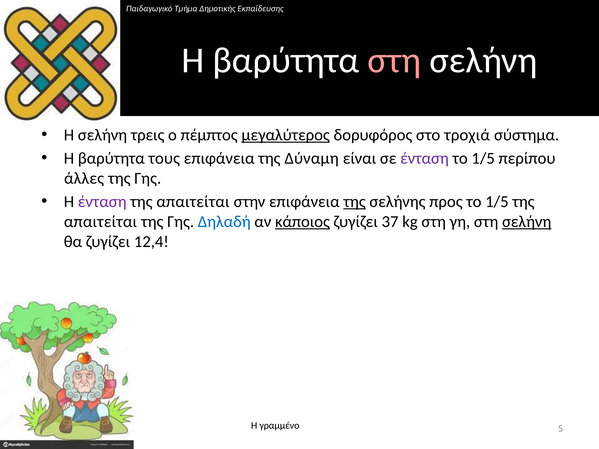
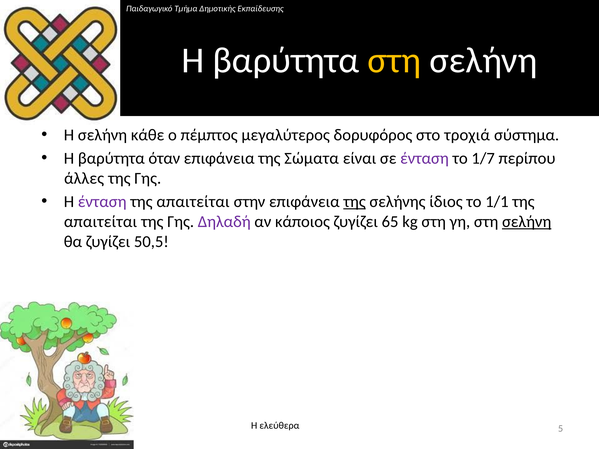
στη at (394, 61) colour: pink -> yellow
τρεις: τρεις -> κάθε
μεγαλύτερος underline: present -> none
τους: τους -> όταν
Δύναμη: Δύναμη -> Σώματα
1/5 at (483, 158): 1/5 -> 1/7
προς: προς -> ίδιος
1/5 at (497, 202): 1/5 -> 1/1
Δηλαδή colour: blue -> purple
κάποιος underline: present -> none
37: 37 -> 65
12,4: 12,4 -> 50,5
γραμμένο: γραμμένο -> ελεύθερα
